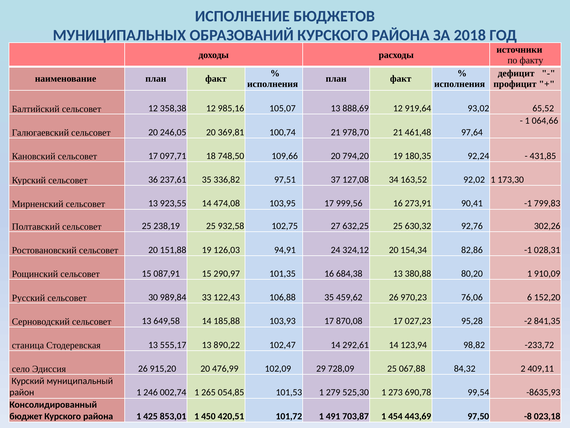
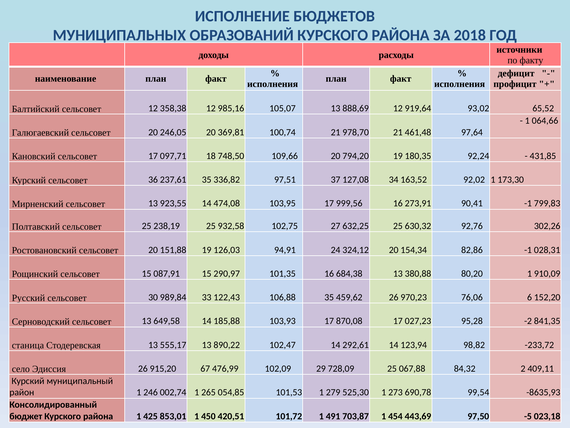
915,20 20: 20 -> 67
-8: -8 -> -5
